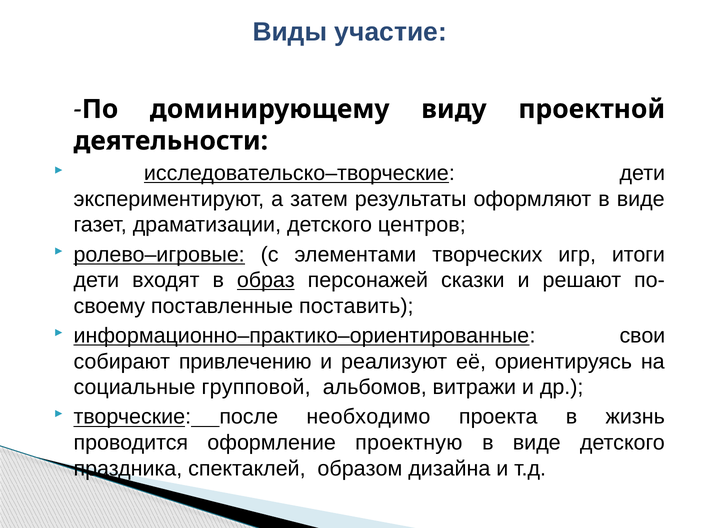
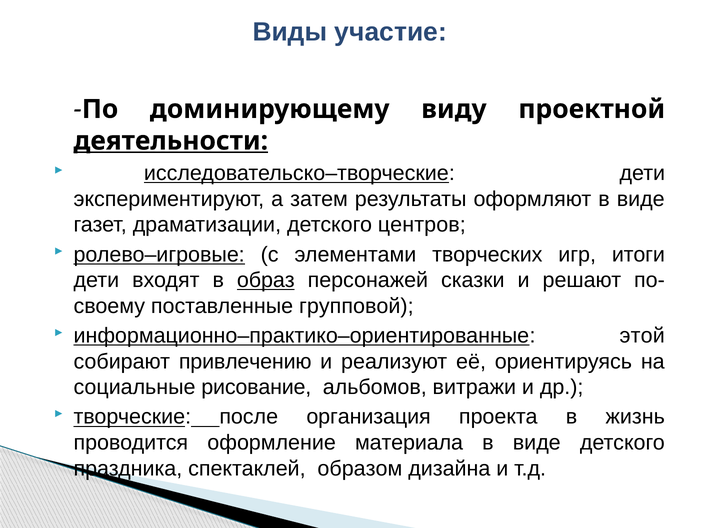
деятельности underline: none -> present
поставить: поставить -> групповой
свои: свои -> этой
групповой: групповой -> рисование
необходимо: необходимо -> организация
проектную: проектную -> материала
